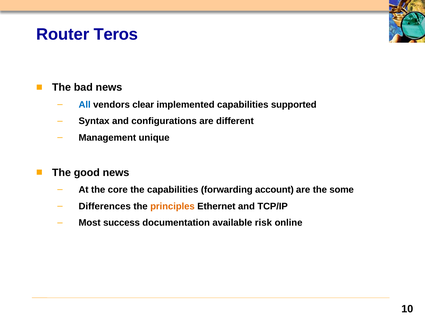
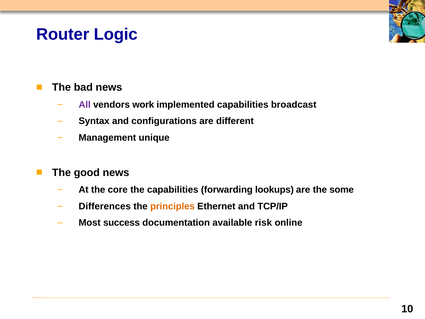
Teros: Teros -> Logic
All colour: blue -> purple
clear: clear -> work
supported: supported -> broadcast
account: account -> lookups
